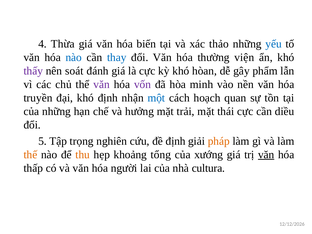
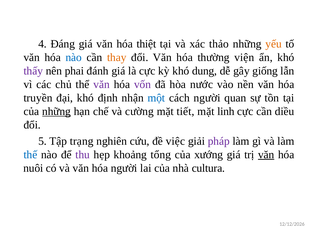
Thừa: Thừa -> Đáng
biến: biến -> thiệt
yếu colour: blue -> orange
thay colour: blue -> orange
soát: soát -> phai
hòan: hòan -> dung
phẩm: phẩm -> giống
minh: minh -> nước
cách hoạch: hoạch -> người
những at (56, 111) underline: none -> present
hưởng: hưởng -> cường
trải: trải -> tiết
thái: thái -> linh
trọng: trọng -> trạng
đề định: định -> việc
pháp colour: orange -> purple
thế colour: orange -> blue
thu colour: orange -> purple
thấp: thấp -> nuôi
